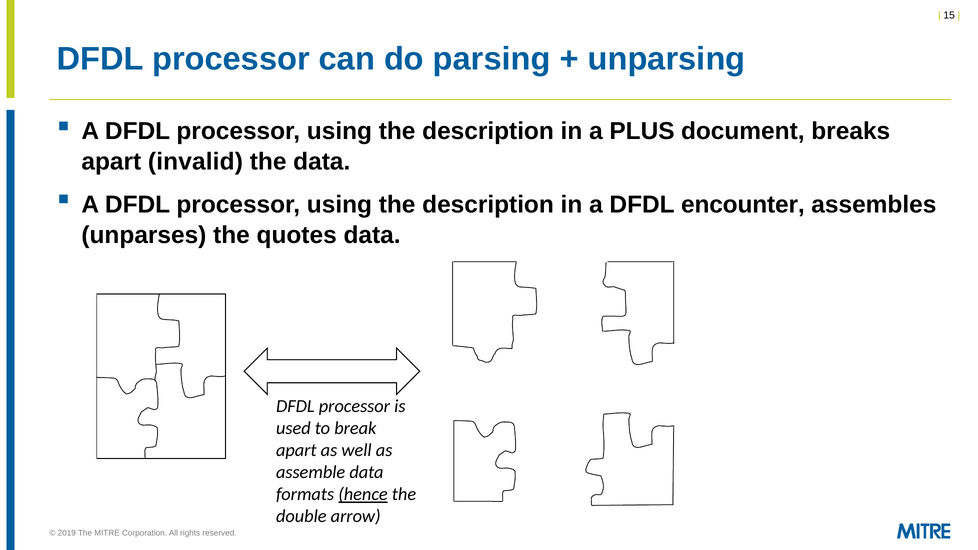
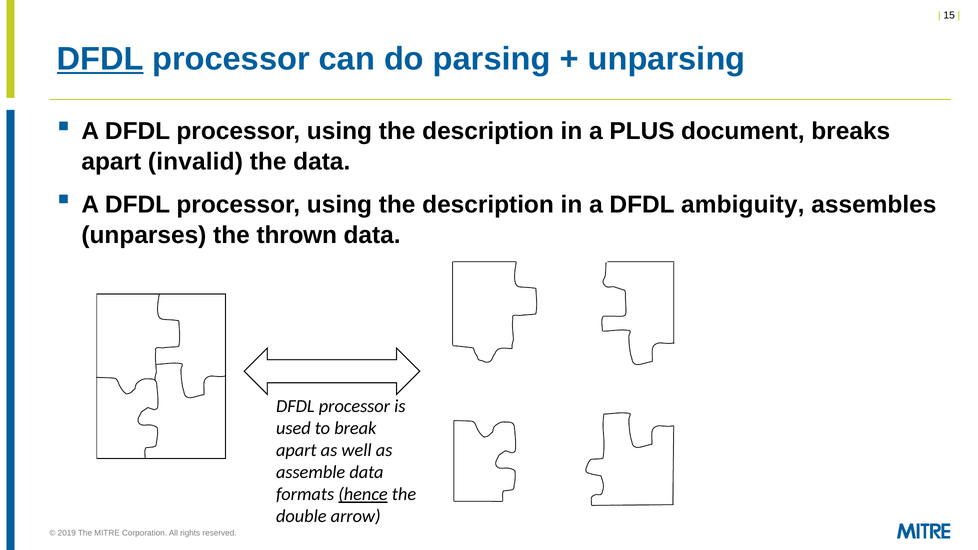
DFDL at (100, 59) underline: none -> present
encounter: encounter -> ambiguity
quotes: quotes -> thrown
